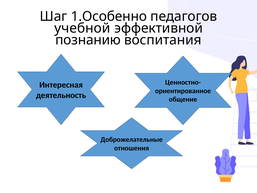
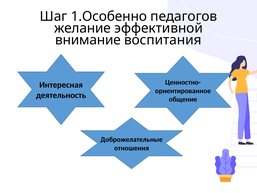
учебной: учебной -> желание
познанию: познанию -> внимание
